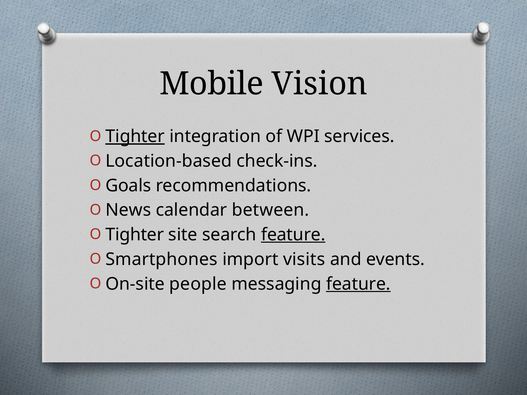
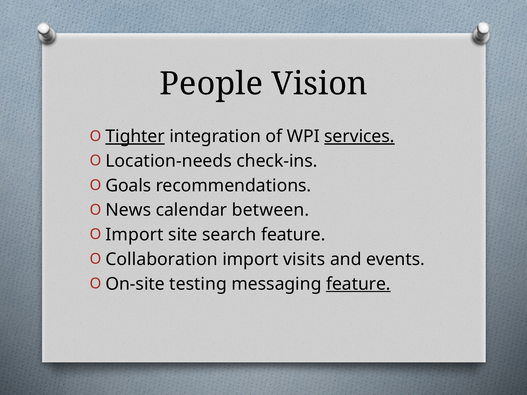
Mobile: Mobile -> People
services underline: none -> present
Location-based: Location-based -> Location-needs
Tighter at (135, 235): Tighter -> Import
feature at (293, 235) underline: present -> none
Smartphones: Smartphones -> Collaboration
people: people -> testing
